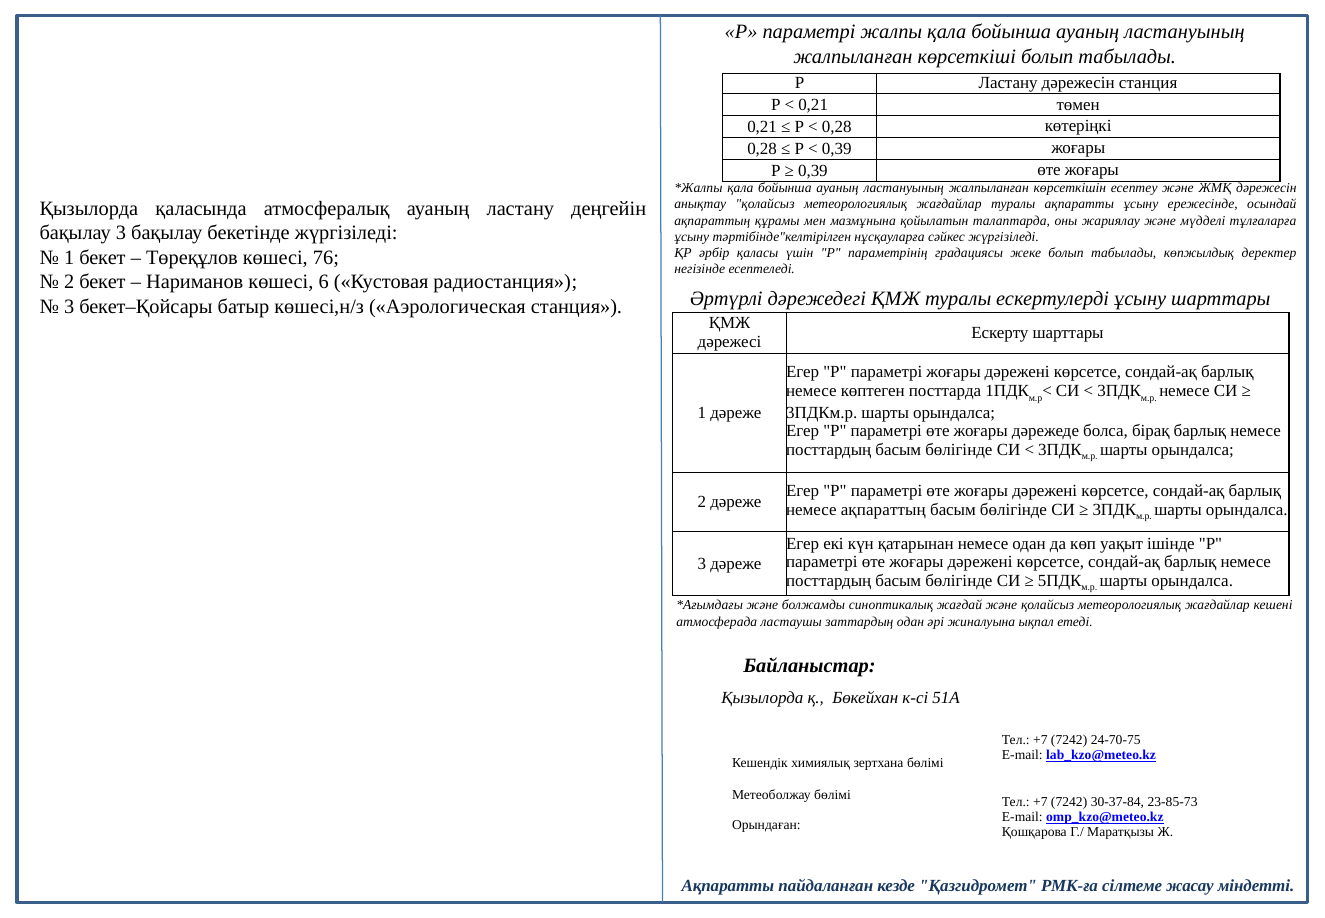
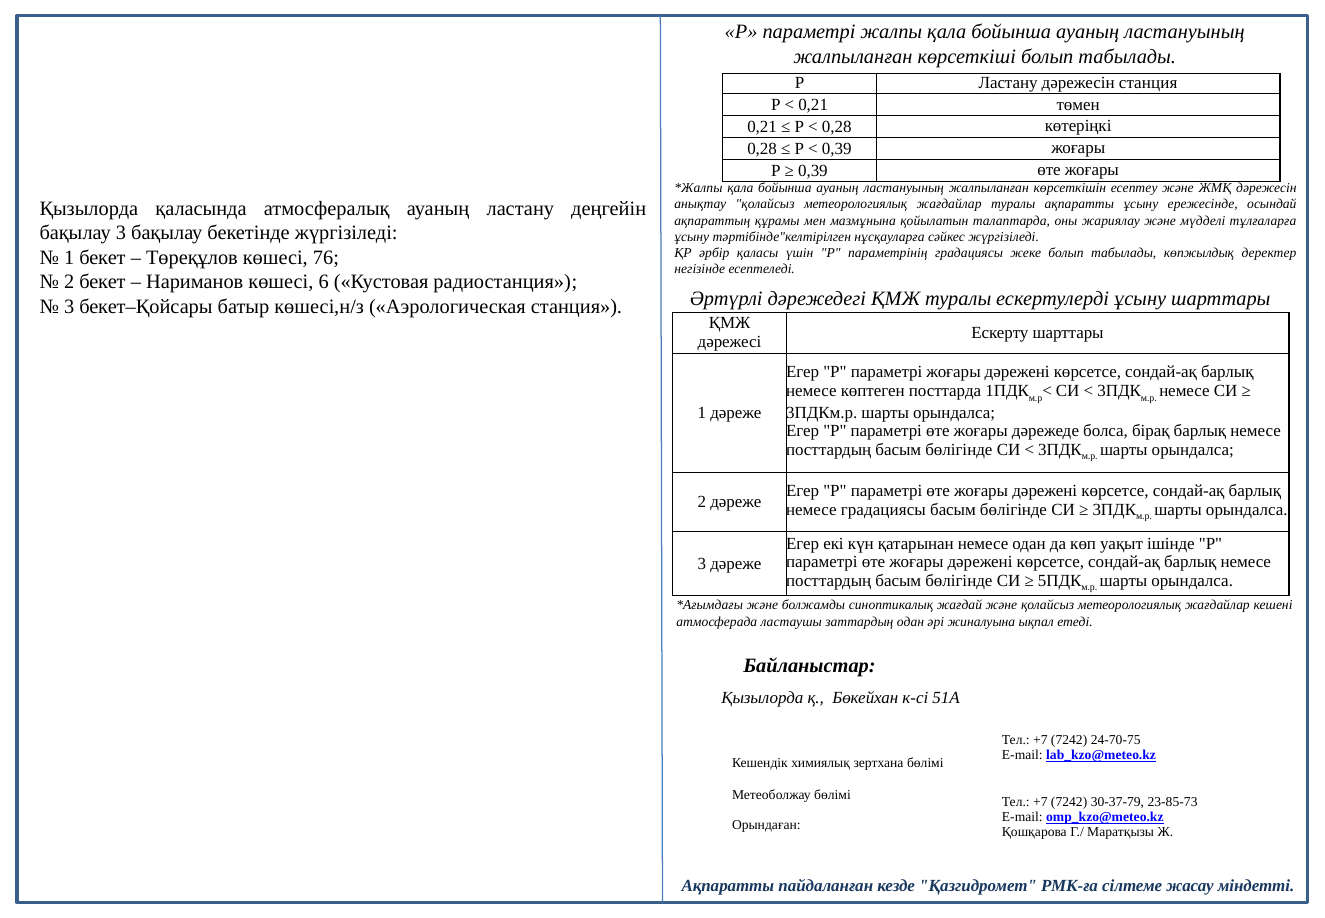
немесе ақпараттың: ақпараттың -> градациясы
30-37-84: 30-37-84 -> 30-37-79
